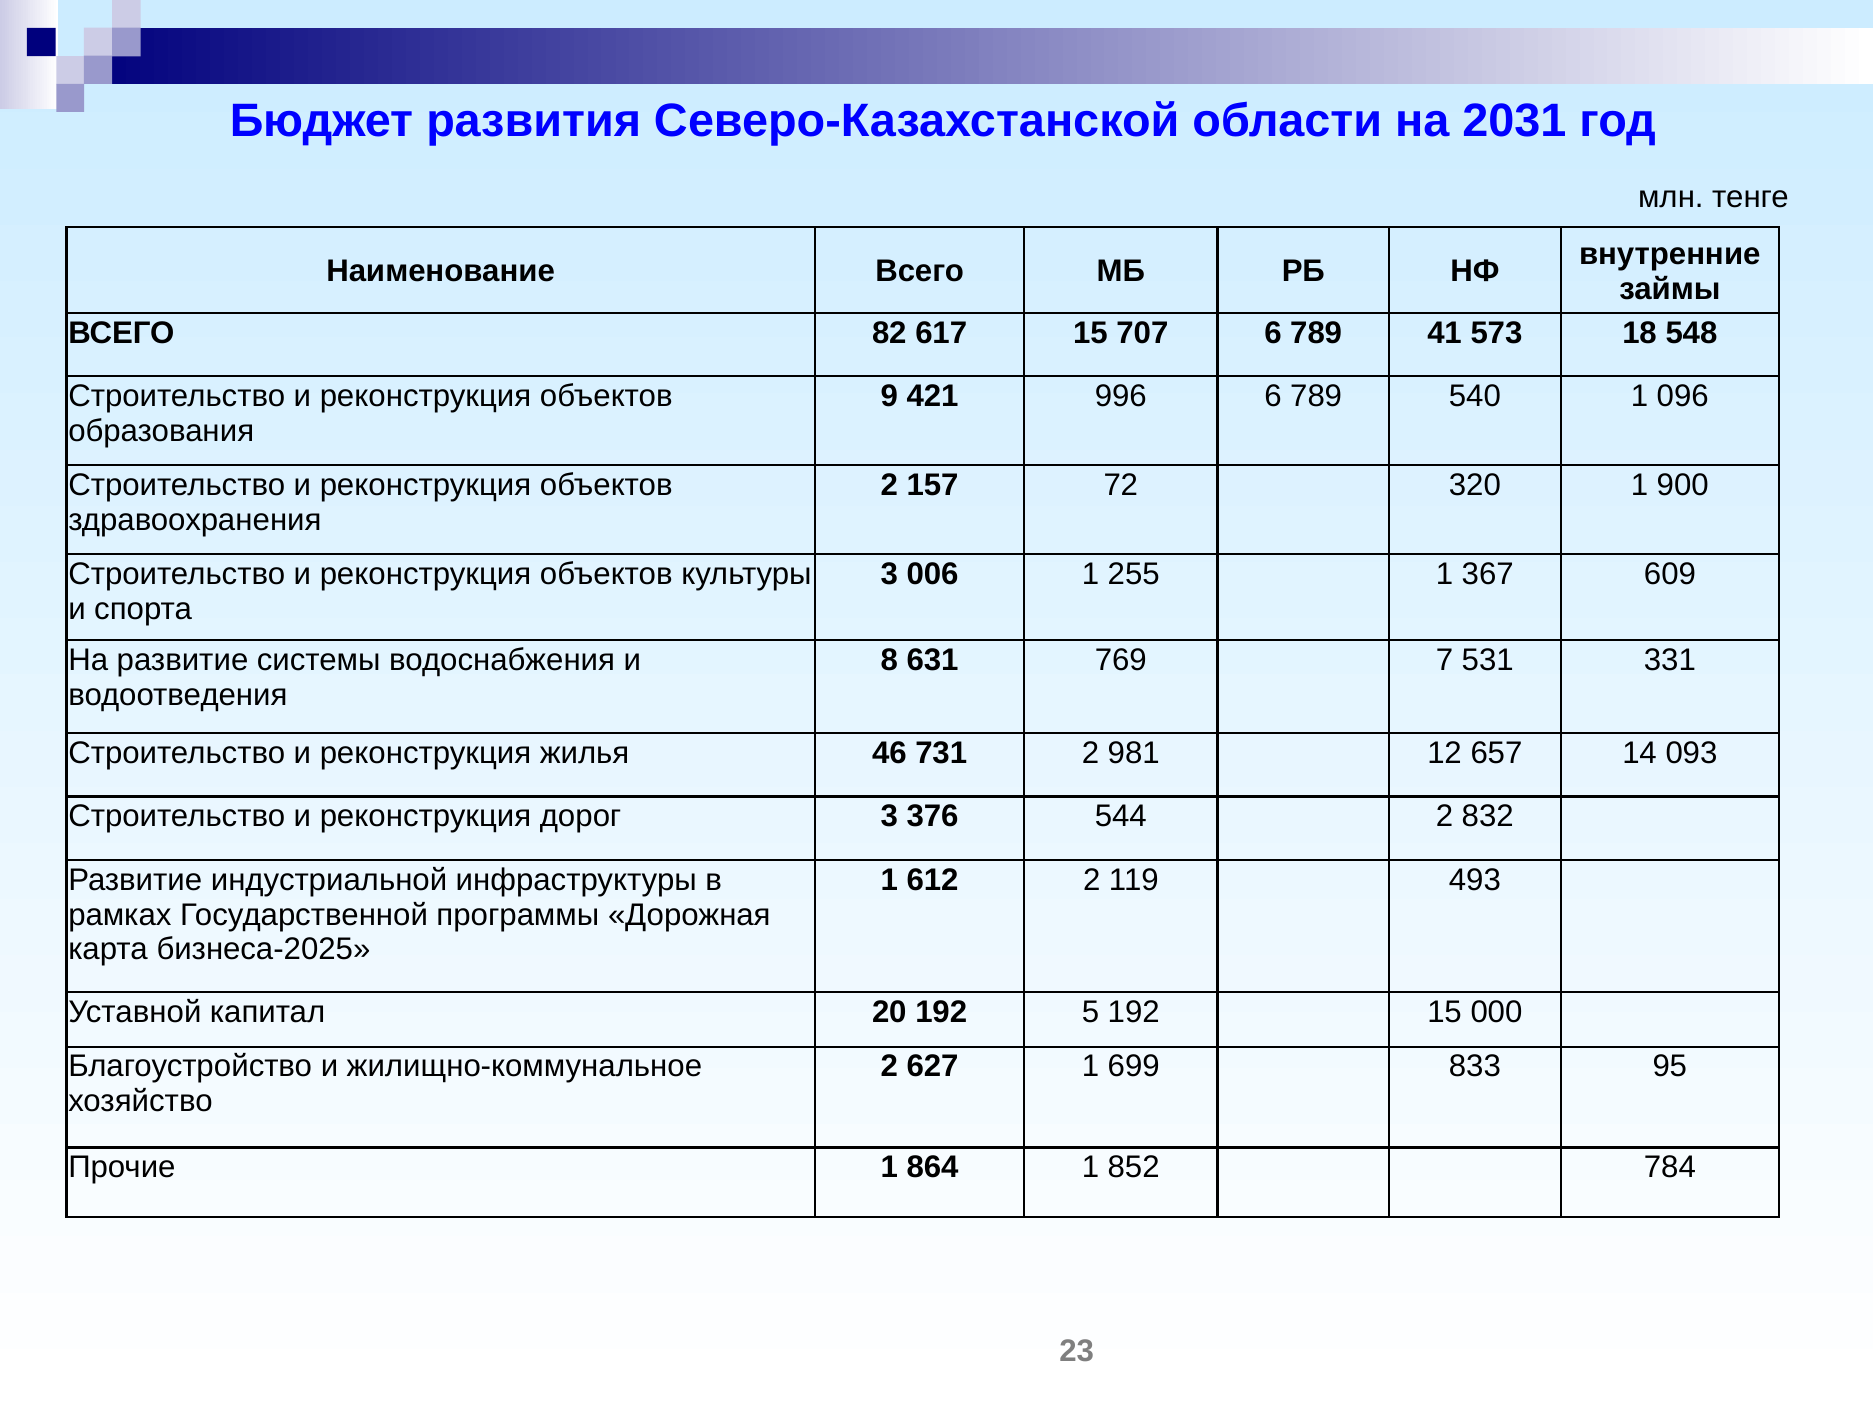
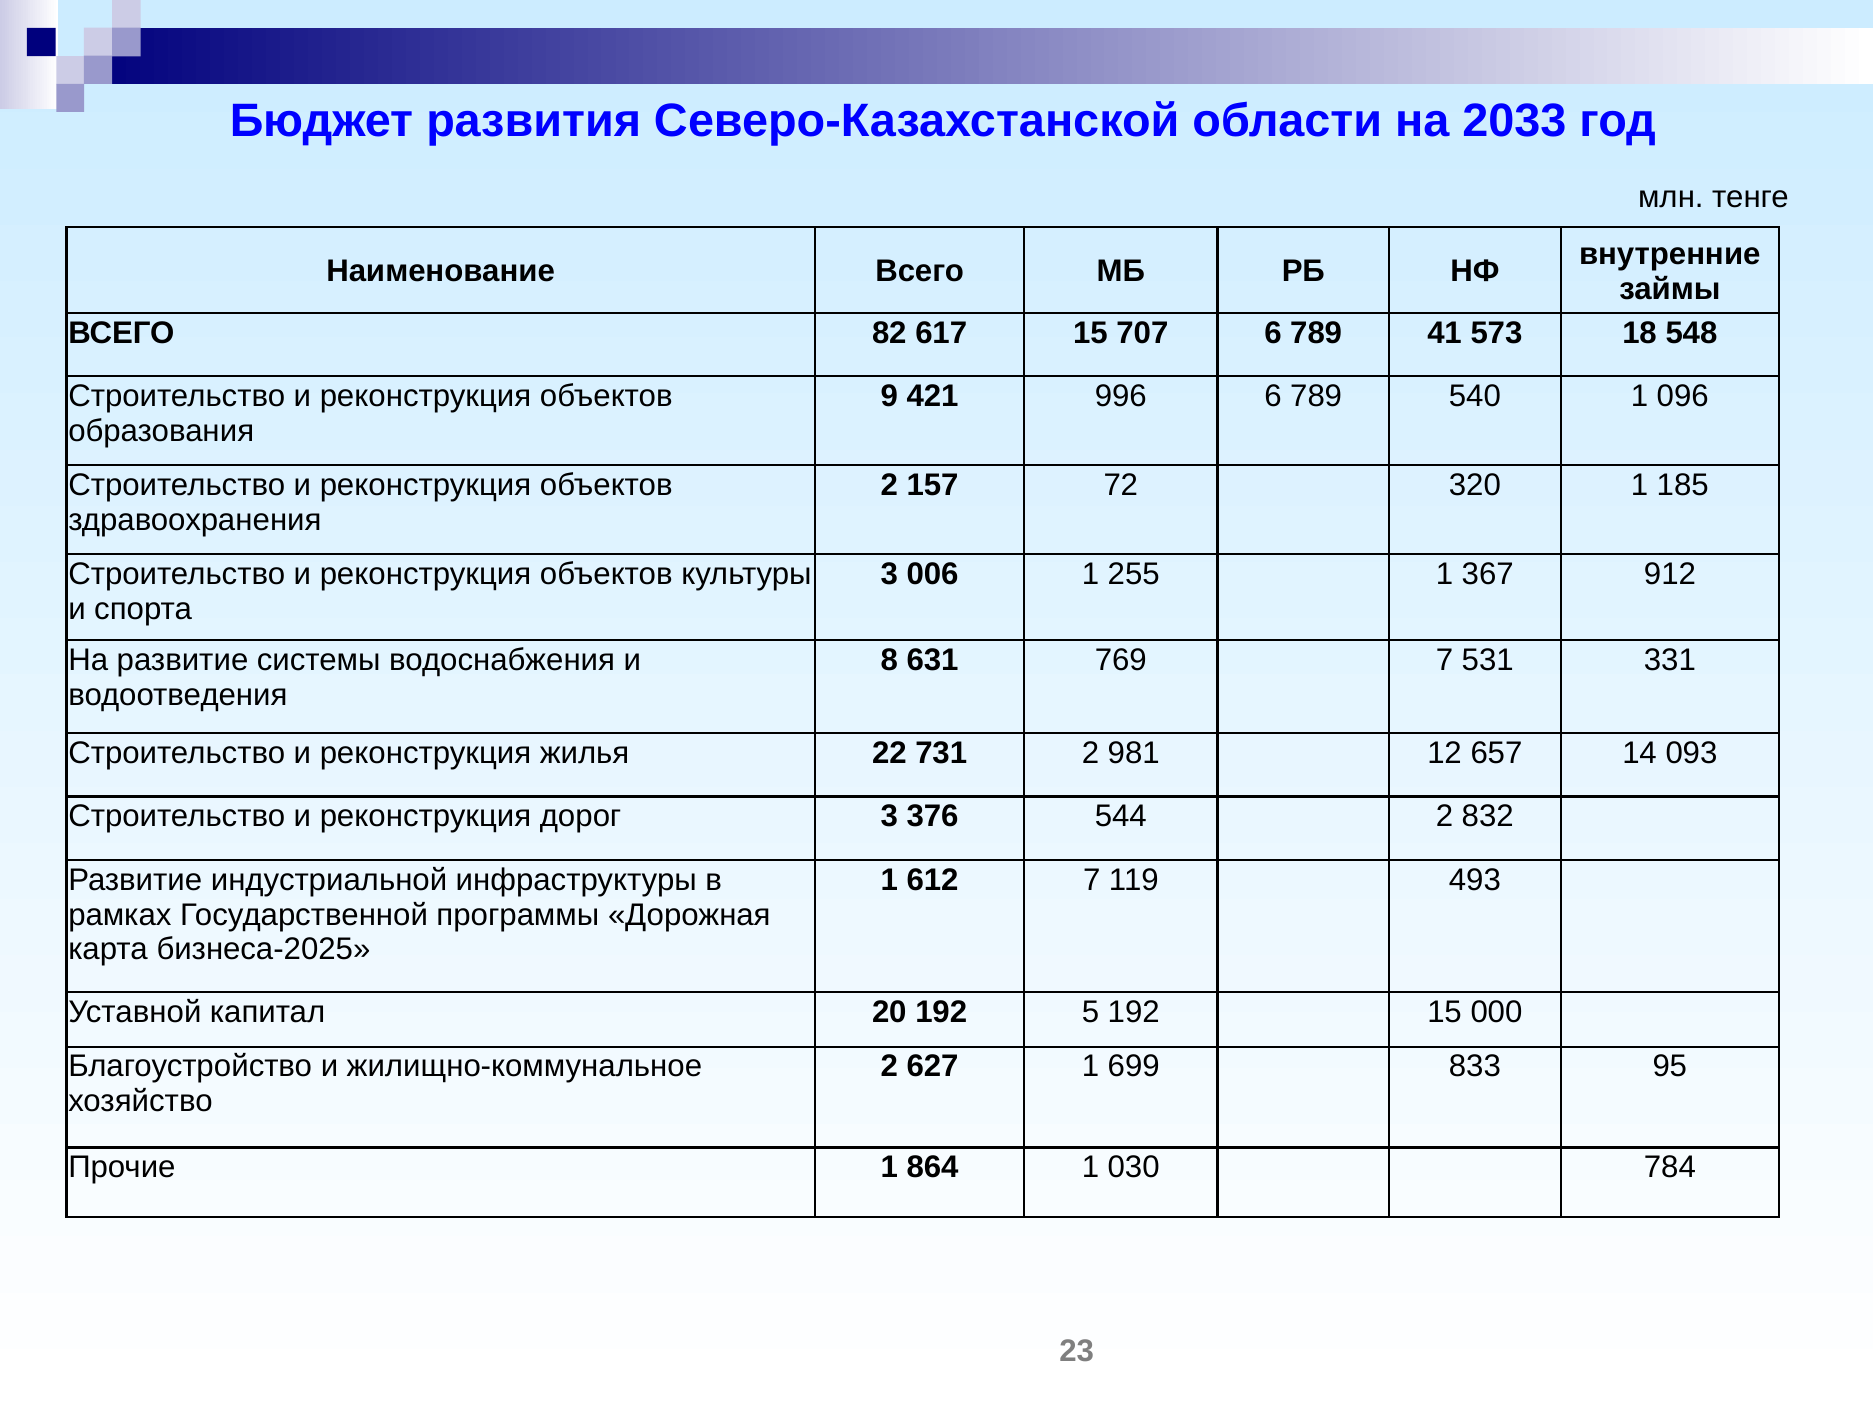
2031: 2031 -> 2033
900: 900 -> 185
609: 609 -> 912
46: 46 -> 22
612 2: 2 -> 7
852: 852 -> 030
